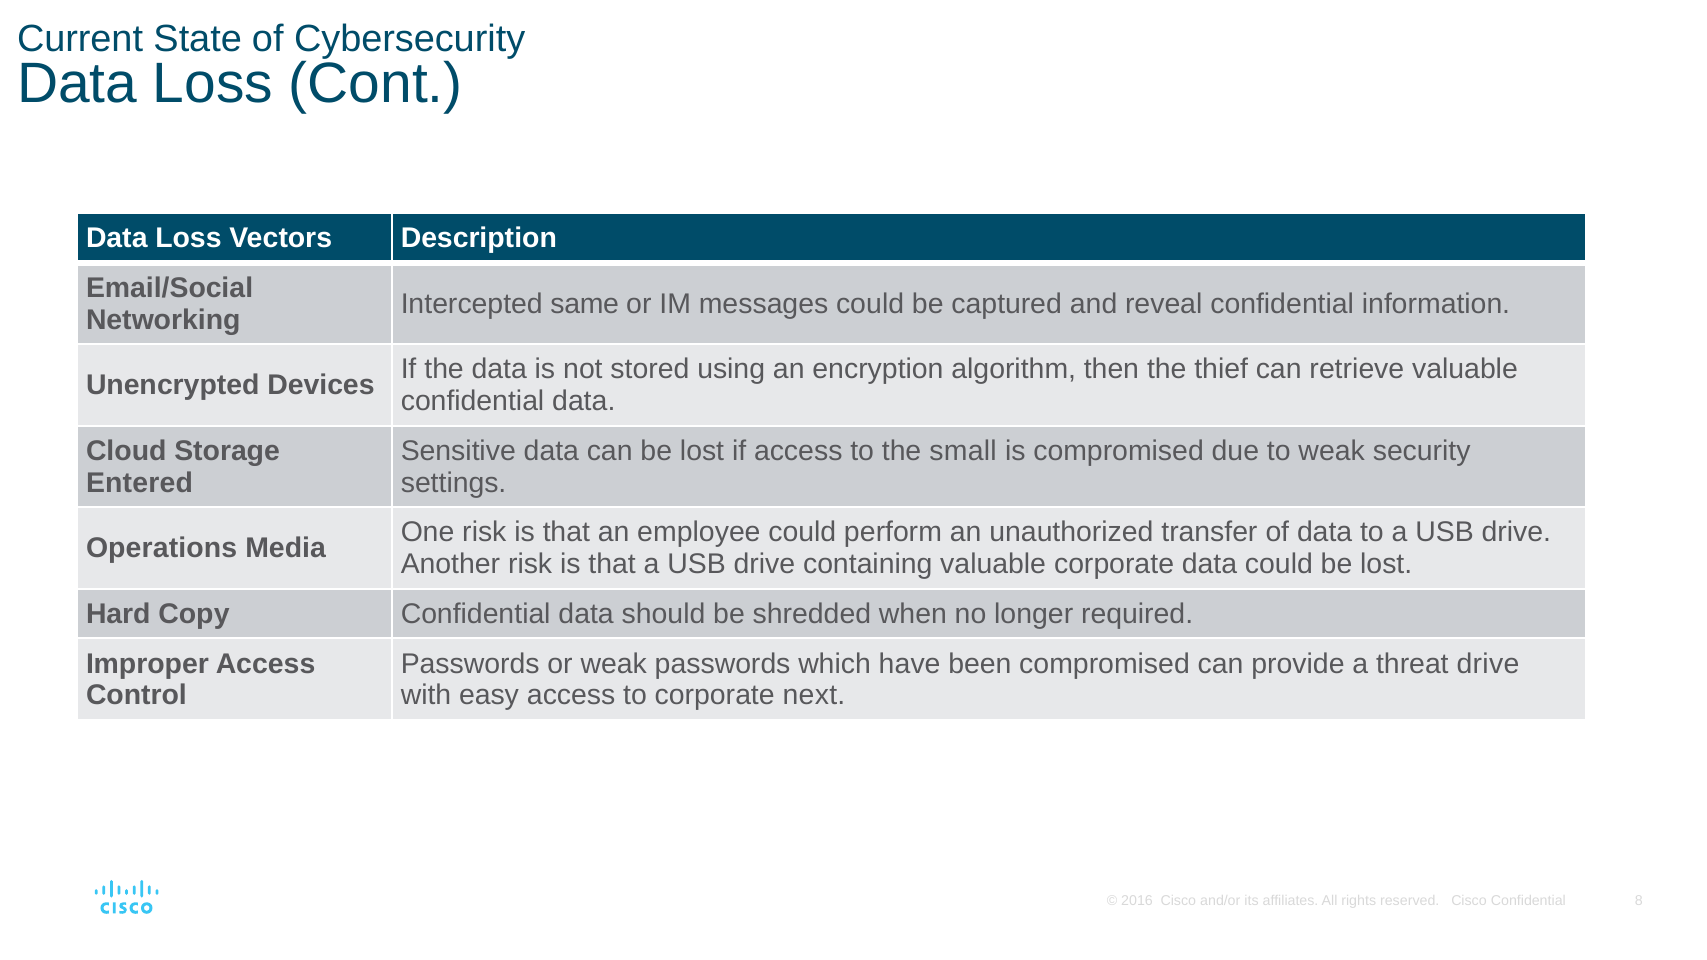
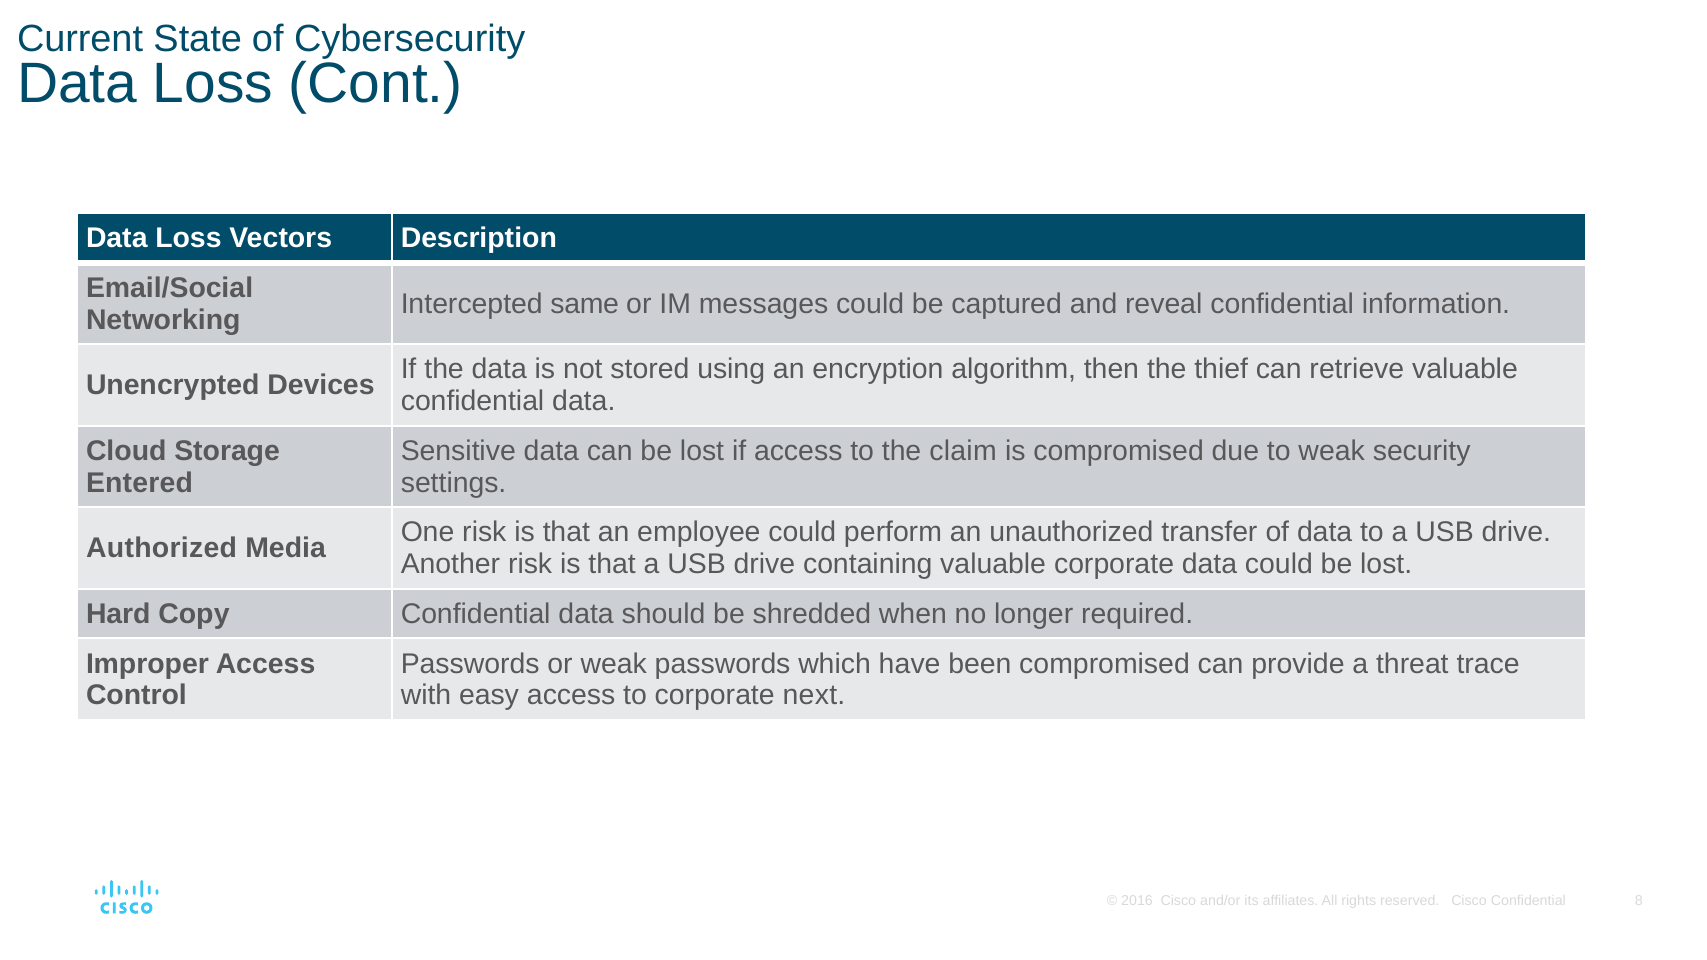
small: small -> claim
Operations: Operations -> Authorized
threat drive: drive -> trace
